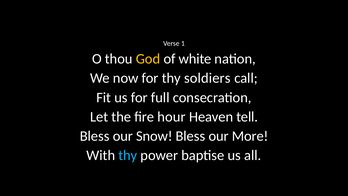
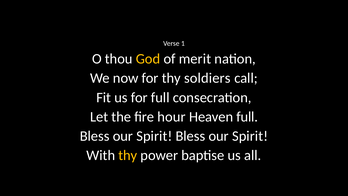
white: white -> merit
Heaven tell: tell -> full
Snow at (154, 136): Snow -> Spirit
More at (250, 136): More -> Spirit
thy at (128, 155) colour: light blue -> yellow
